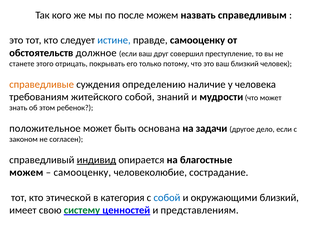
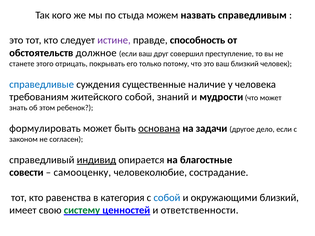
после: после -> стыда
истине colour: blue -> purple
правде самооценку: самооценку -> способность
справедливые colour: orange -> blue
определению: определению -> существенные
положительное: положительное -> формулировать
основана underline: none -> present
можем at (26, 173): можем -> совести
этической: этической -> равенства
представлениям: представлениям -> ответственности
